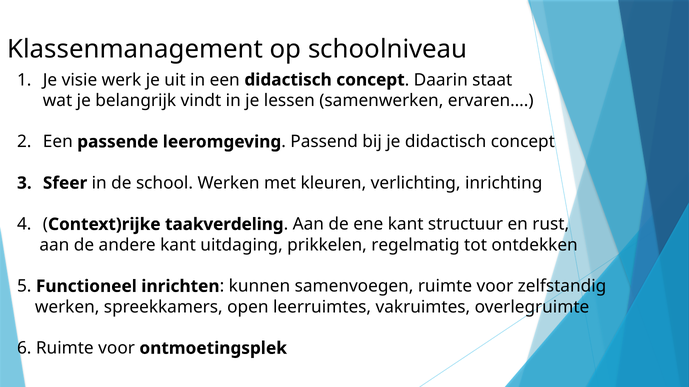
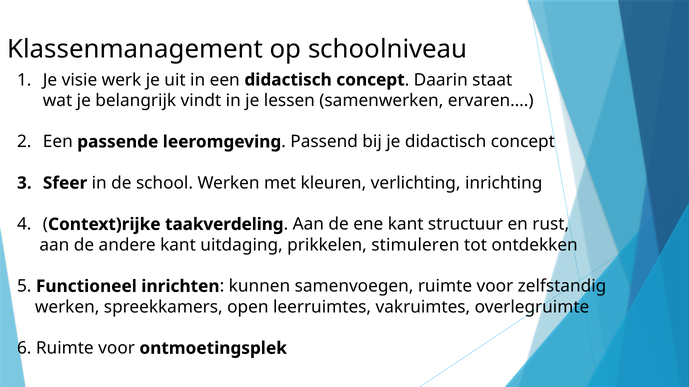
regelmatig: regelmatig -> stimuleren
